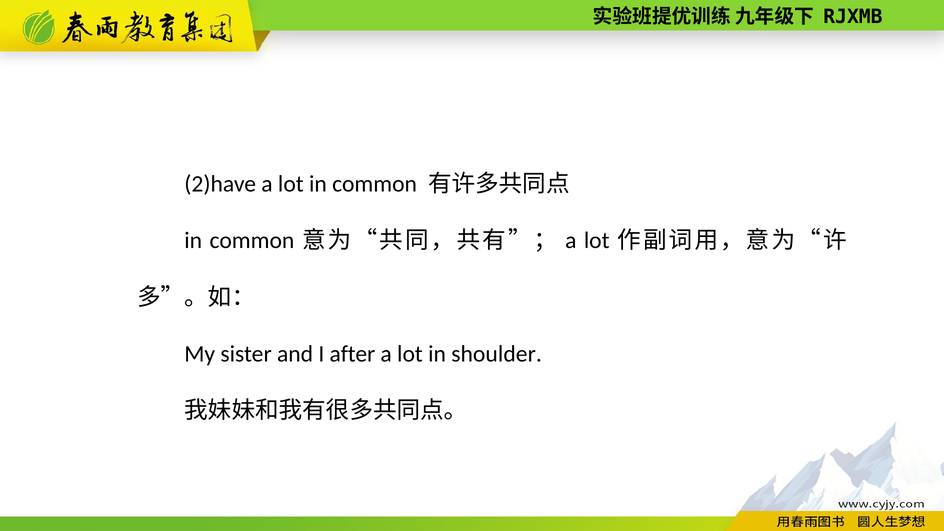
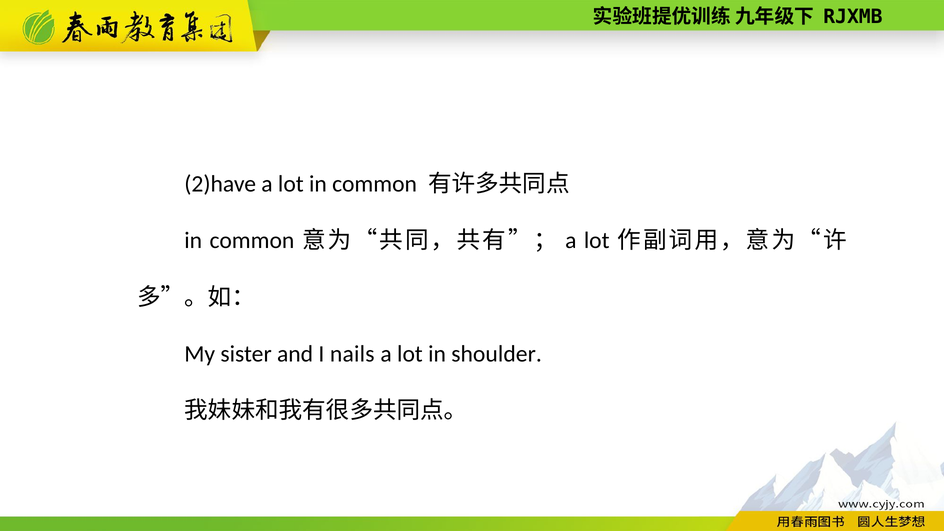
after: after -> nails
